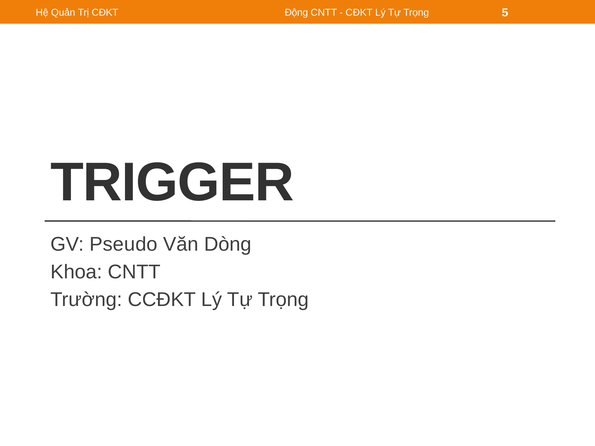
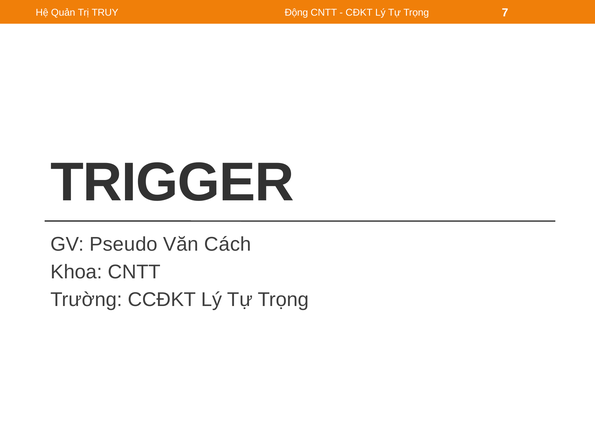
Trị CĐKT: CĐKT -> TRUY
5: 5 -> 7
Dòng: Dòng -> Cách
